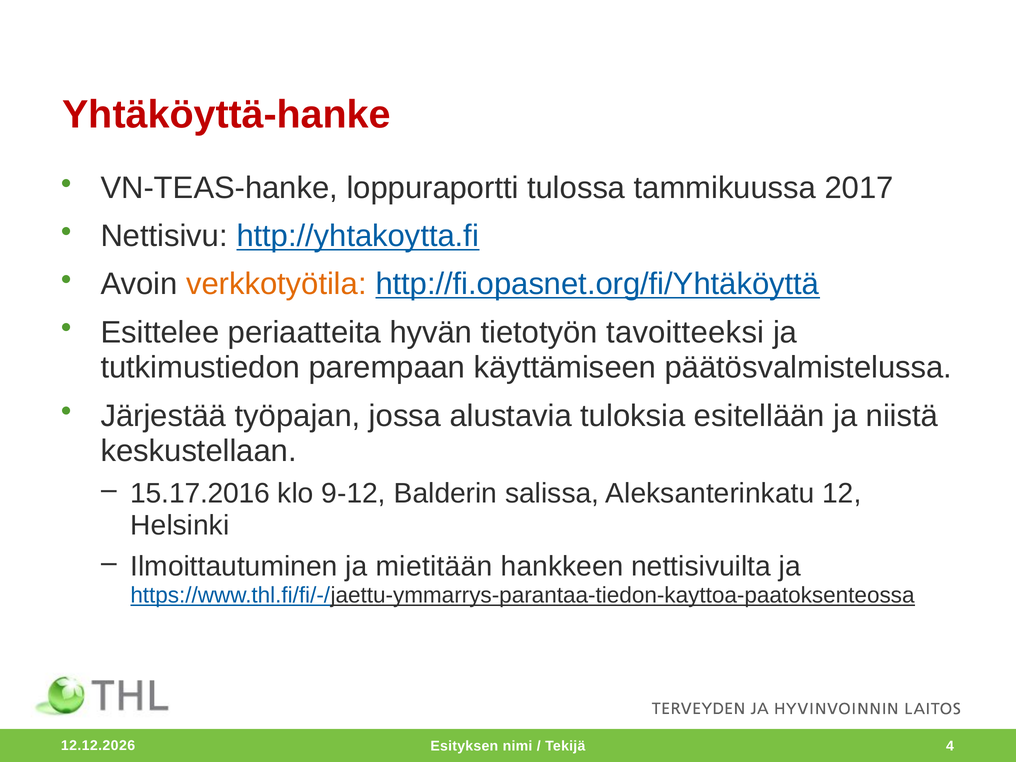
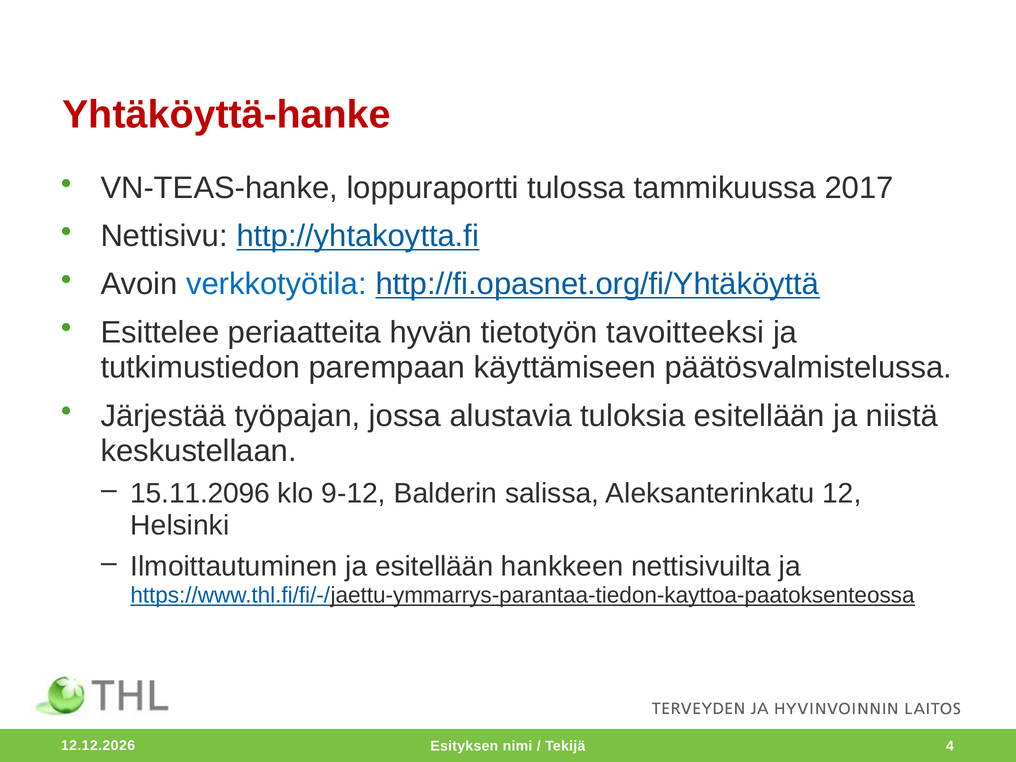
verkkotyötila colour: orange -> blue
15.17.2016: 15.17.2016 -> 15.11.2096
ja mietitään: mietitään -> esitellään
